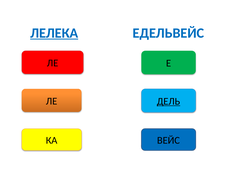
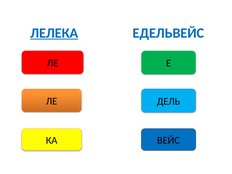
ДЕЛЬ underline: present -> none
